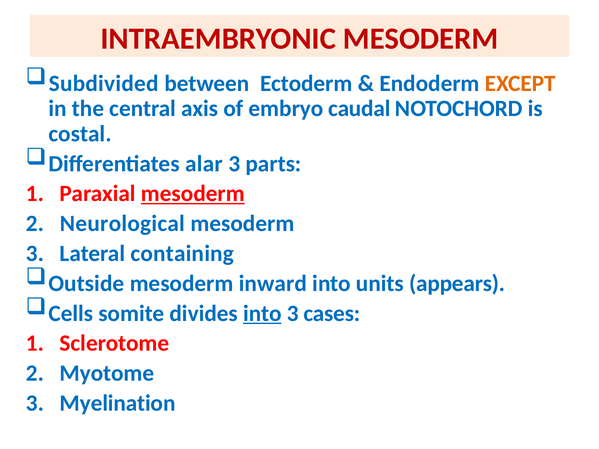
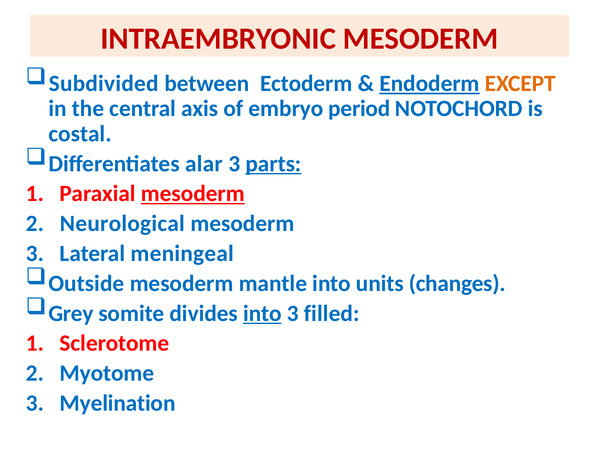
Endoderm underline: none -> present
caudal: caudal -> period
parts underline: none -> present
containing: containing -> meningeal
inward: inward -> mantle
appears: appears -> changes
Cells: Cells -> Grey
cases: cases -> filled
